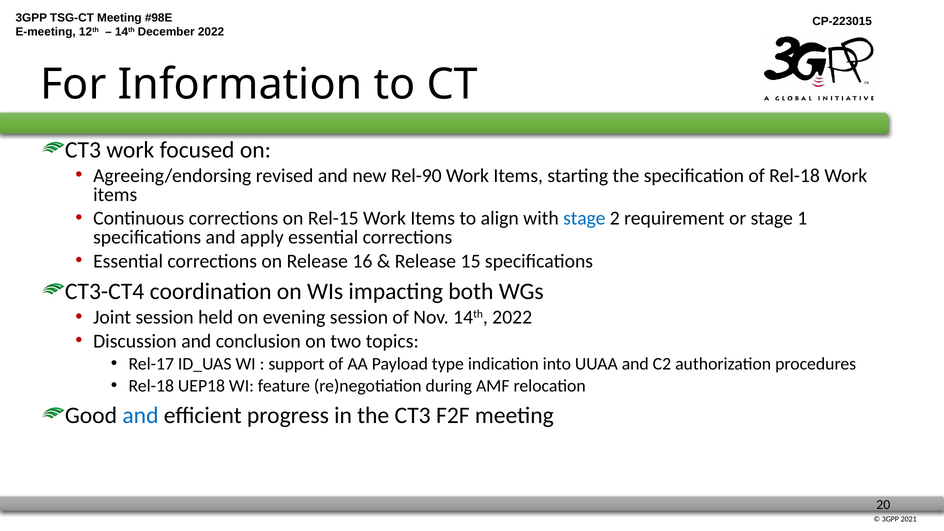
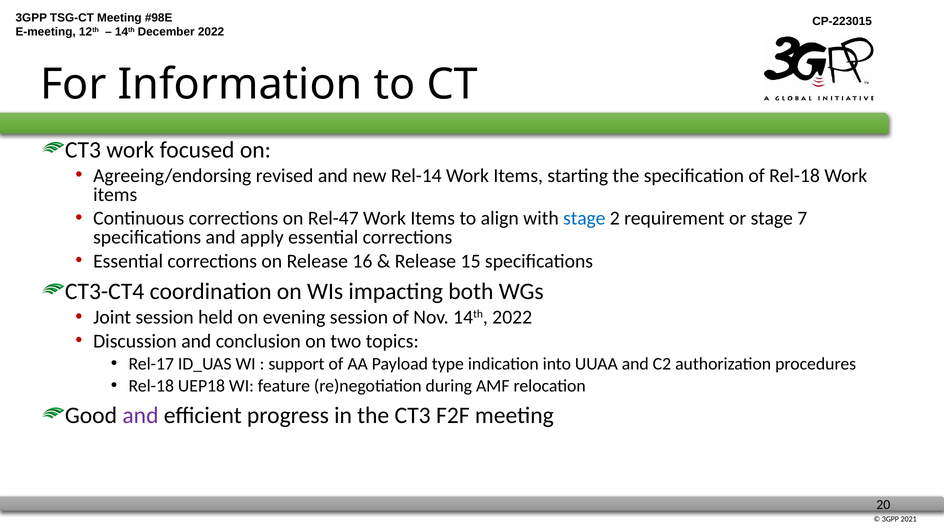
Rel-90: Rel-90 -> Rel-14
Rel-15: Rel-15 -> Rel-47
1: 1 -> 7
and at (140, 415) colour: blue -> purple
